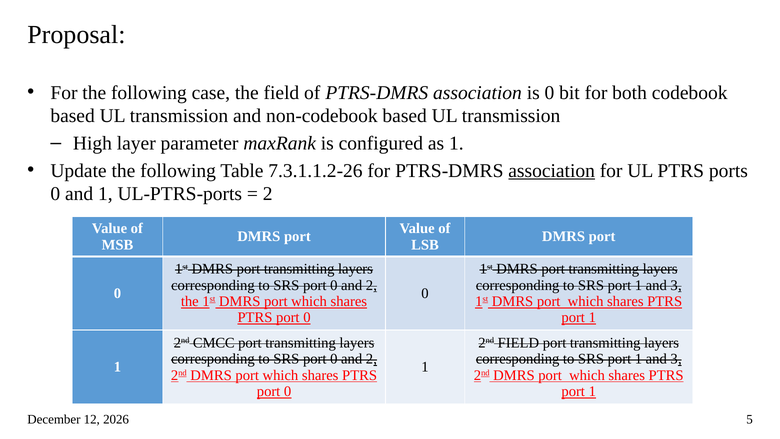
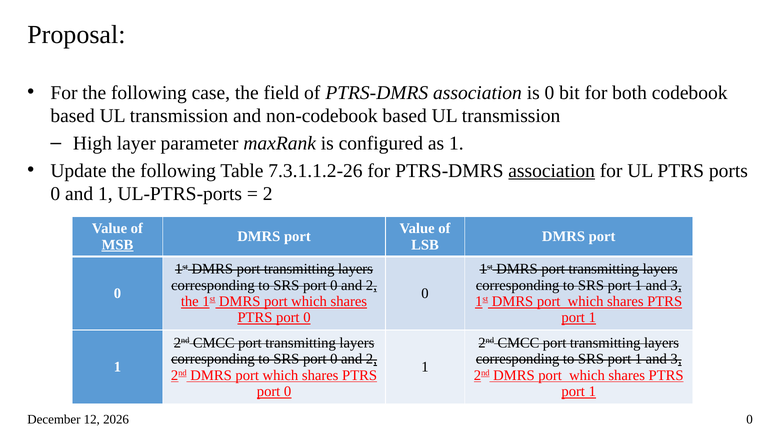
MSB underline: none -> present
FIELD at (518, 343): FIELD -> CMCC
5 at (750, 419): 5 -> 0
